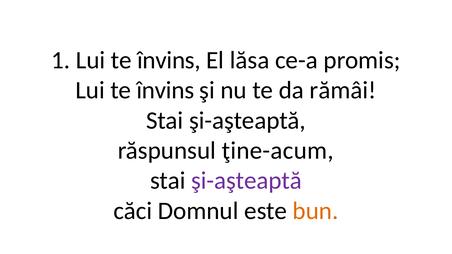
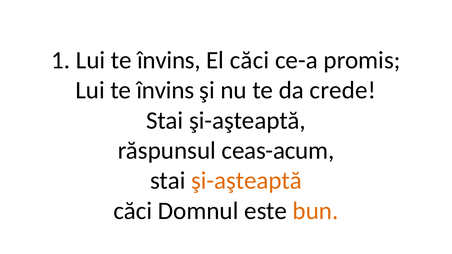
El lăsa: lăsa -> căci
rămâi: rămâi -> crede
ţine-acum: ţine-acum -> ceas-acum
şi-aşteaptă at (246, 181) colour: purple -> orange
